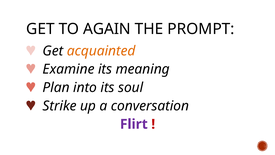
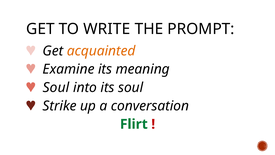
AGAIN: AGAIN -> WRITE
Plan at (56, 87): Plan -> Soul
Flirt colour: purple -> green
